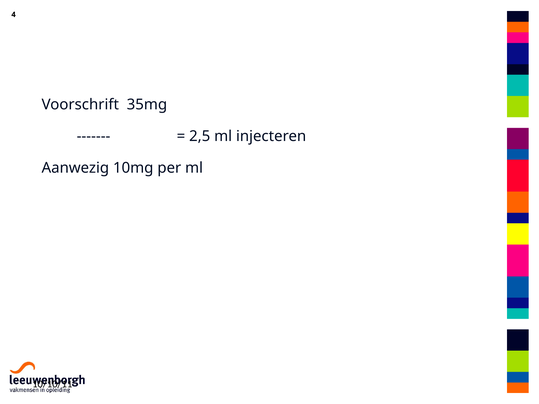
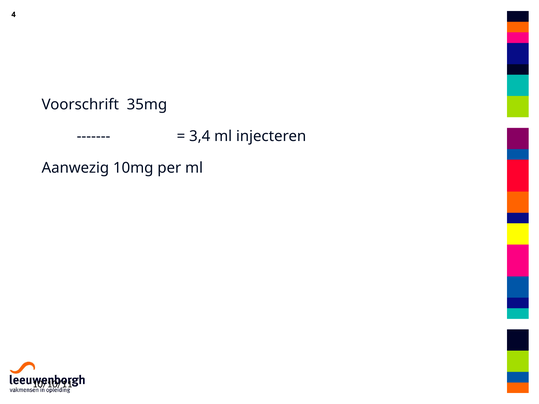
2,5: 2,5 -> 3,4
